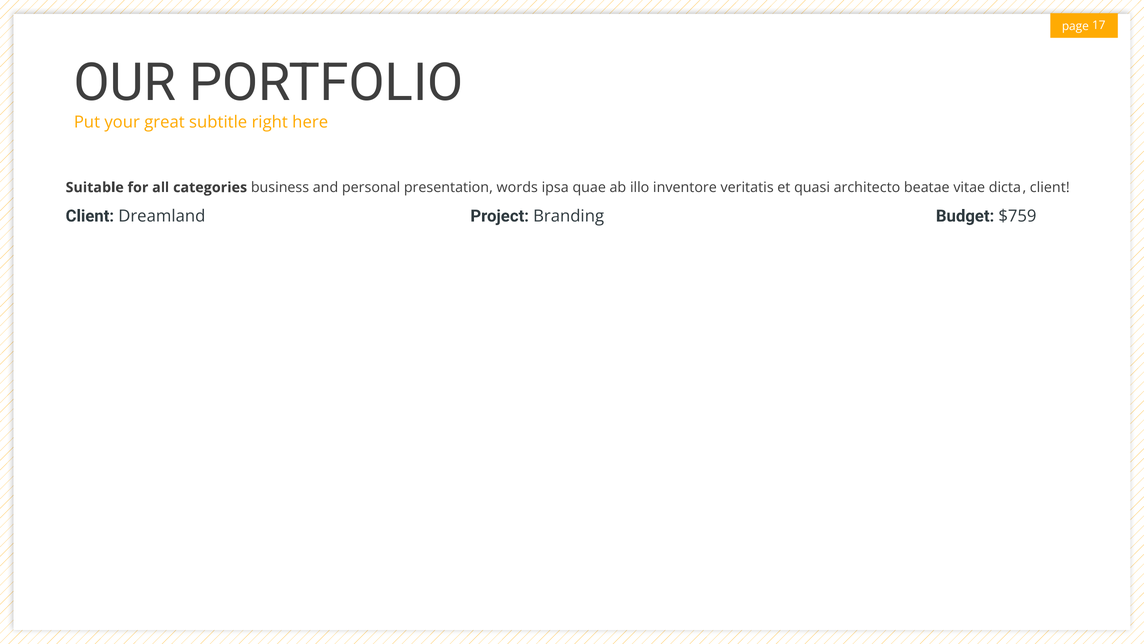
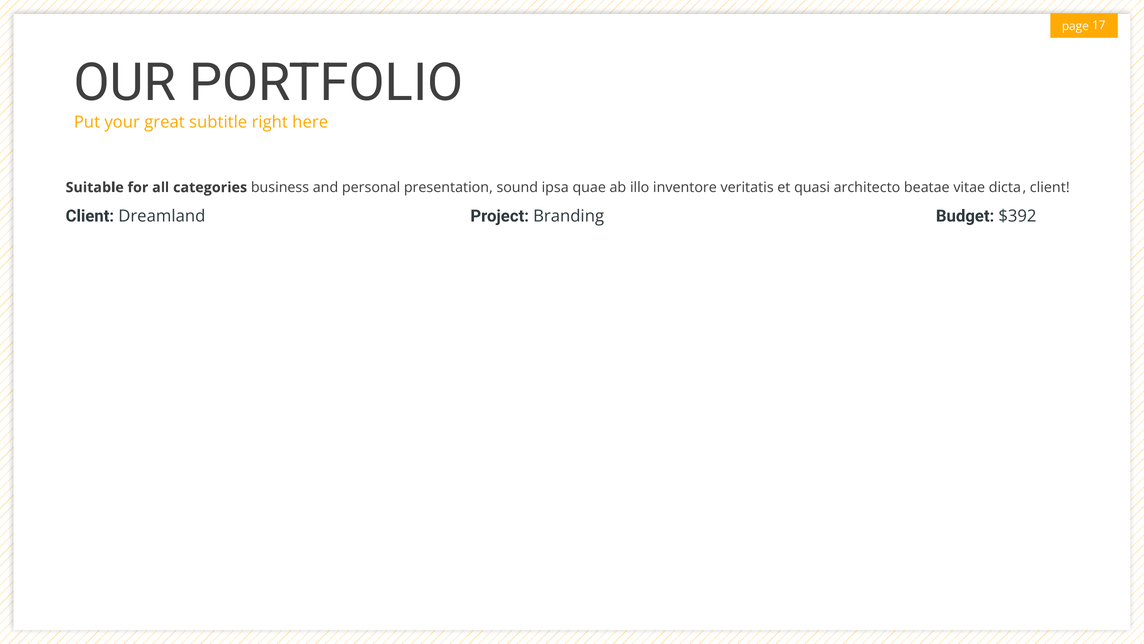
words: words -> sound
$759: $759 -> $392
